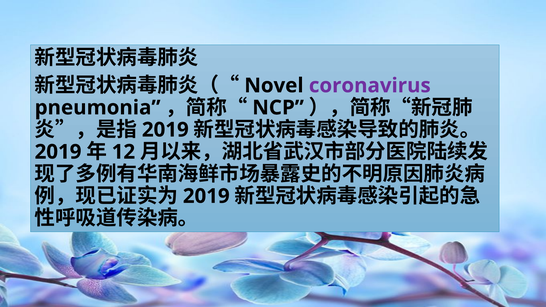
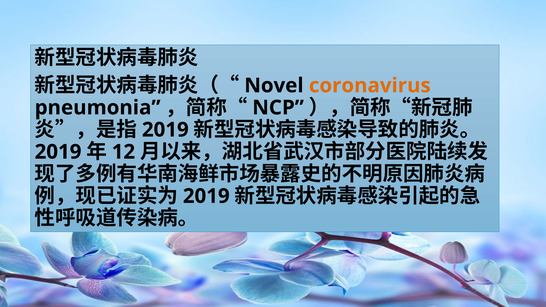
coronavirus colour: purple -> orange
